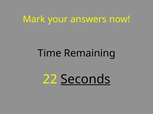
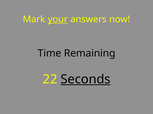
your underline: none -> present
